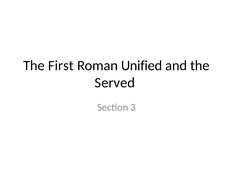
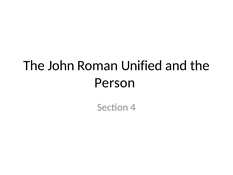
First: First -> John
Served: Served -> Person
3: 3 -> 4
